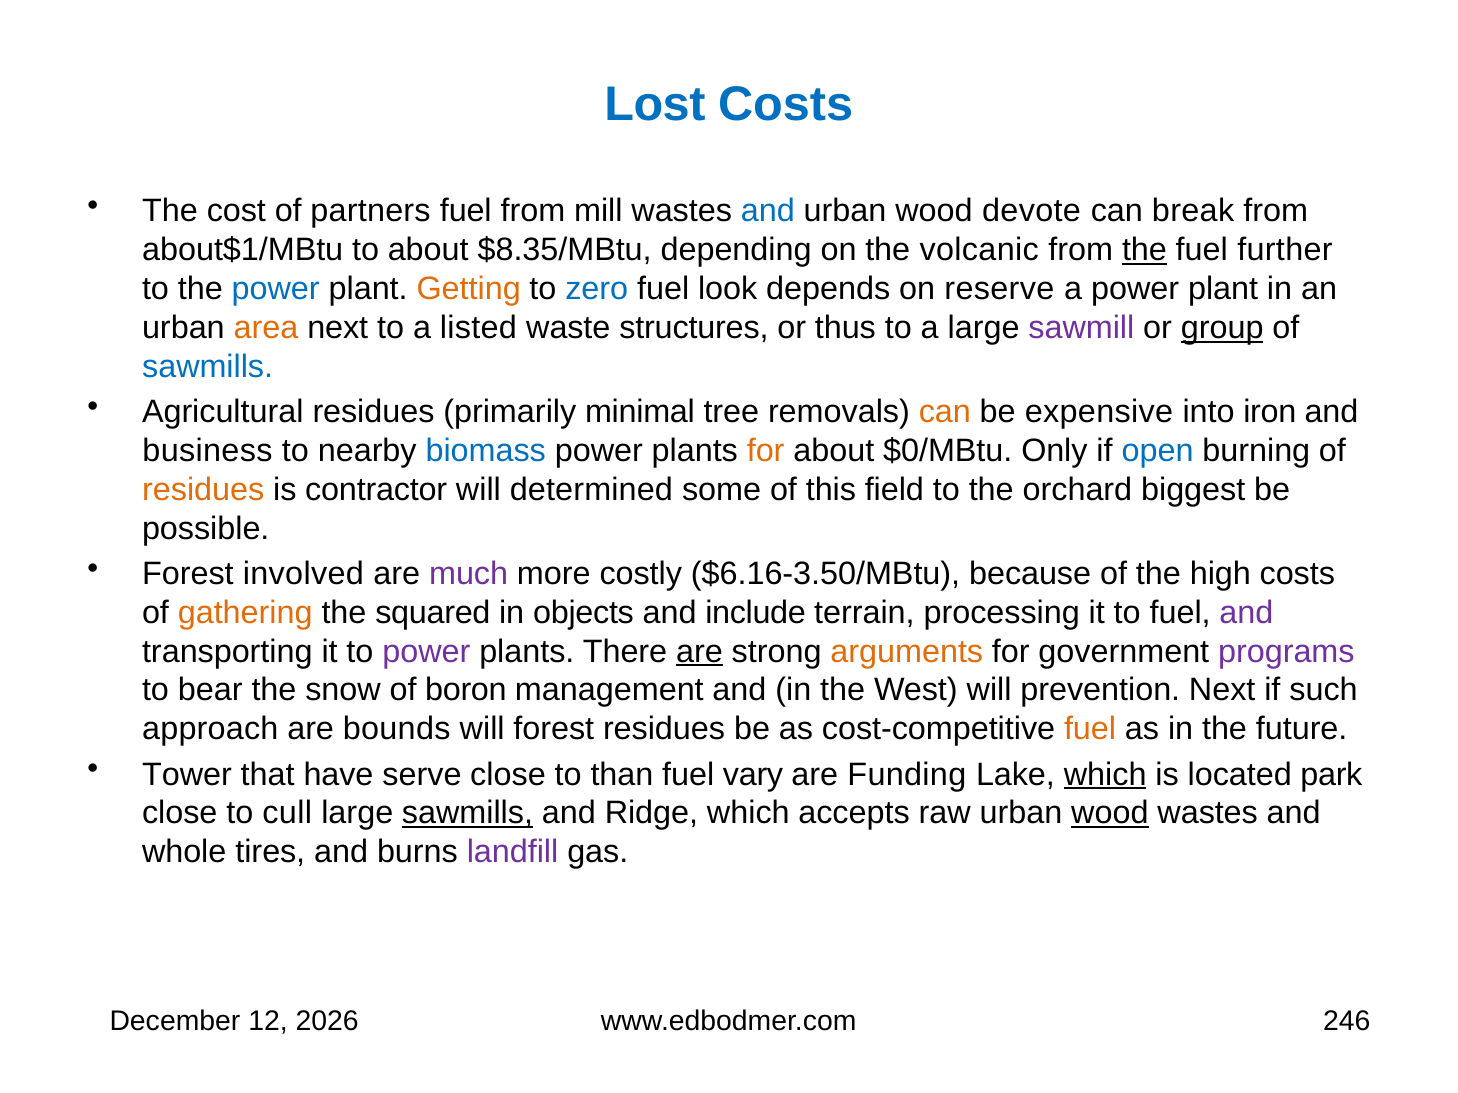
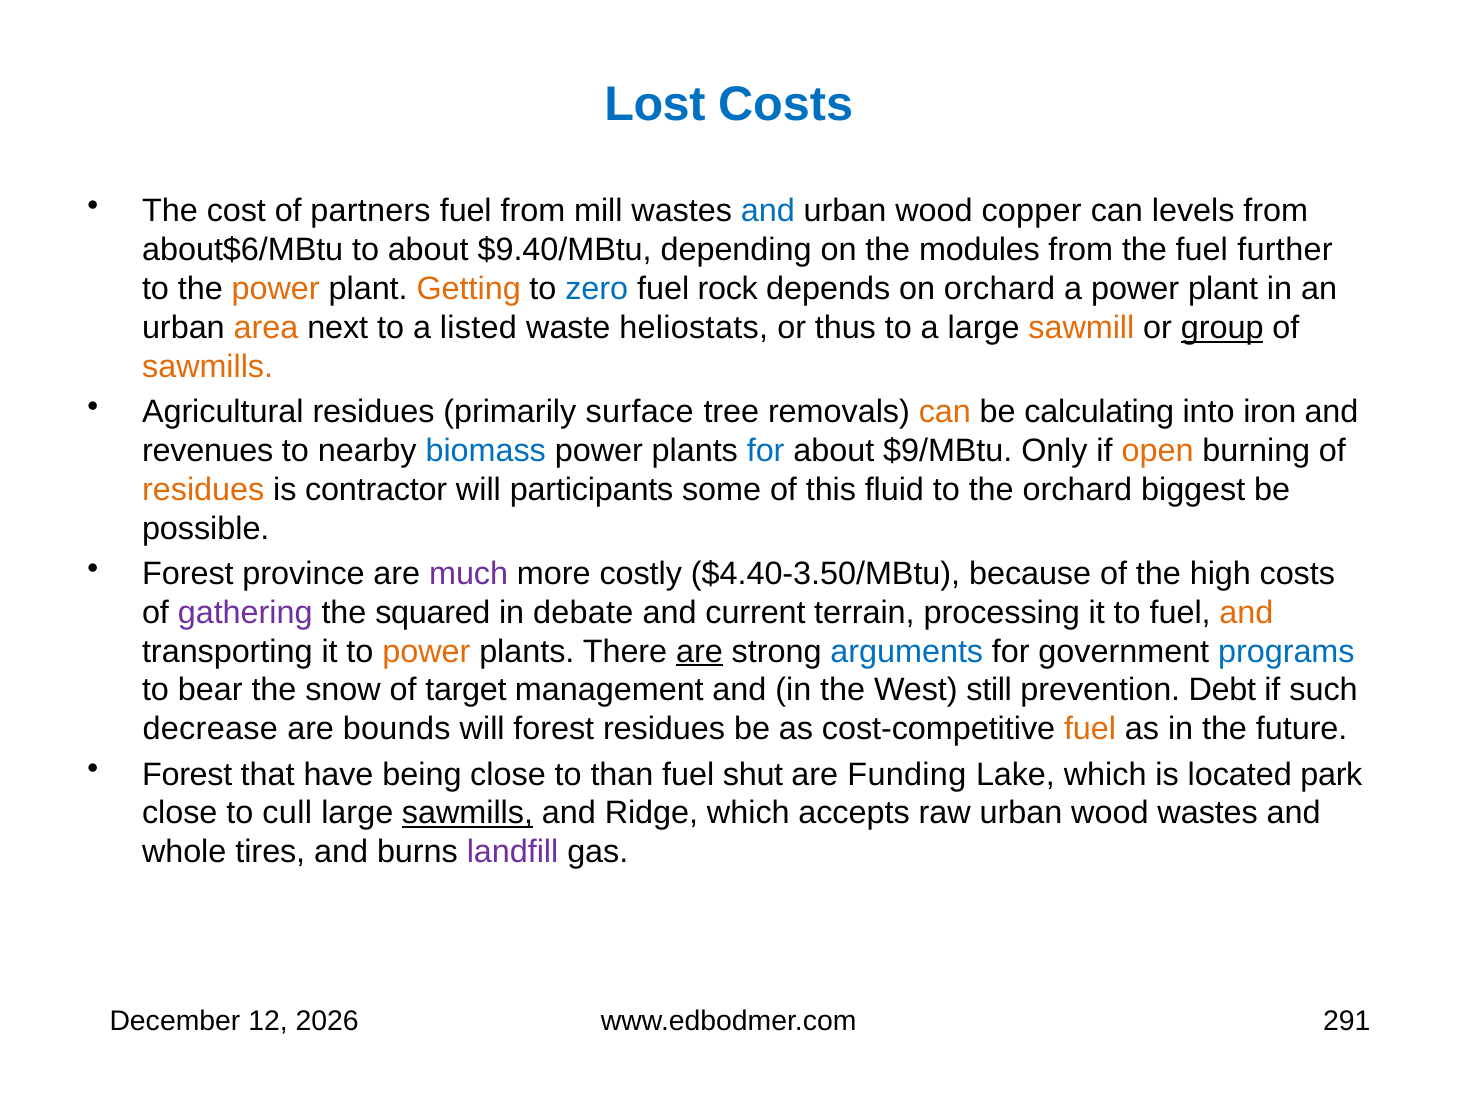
devote: devote -> copper
break: break -> levels
about$1/MBtu: about$1/MBtu -> about$6/MBtu
$8.35/MBtu: $8.35/MBtu -> $9.40/MBtu
volcanic: volcanic -> modules
the at (1144, 250) underline: present -> none
power at (276, 289) colour: blue -> orange
look: look -> rock
on reserve: reserve -> orchard
structures: structures -> heliostats
sawmill colour: purple -> orange
sawmills at (208, 367) colour: blue -> orange
minimal: minimal -> surface
expensive: expensive -> calculating
business: business -> revenues
for at (766, 451) colour: orange -> blue
$0/MBtu: $0/MBtu -> $9/MBtu
open colour: blue -> orange
determined: determined -> participants
field: field -> fluid
involved: involved -> province
$6.16-3.50/MBtu: $6.16-3.50/MBtu -> $4.40-3.50/MBtu
gathering colour: orange -> purple
objects: objects -> debate
include: include -> current
and at (1246, 613) colour: purple -> orange
power at (426, 652) colour: purple -> orange
arguments colour: orange -> blue
programs colour: purple -> blue
boron: boron -> target
West will: will -> still
prevention Next: Next -> Debt
approach: approach -> decrease
Tower at (187, 775): Tower -> Forest
serve: serve -> being
vary: vary -> shut
which at (1105, 775) underline: present -> none
wood at (1110, 814) underline: present -> none
246: 246 -> 291
